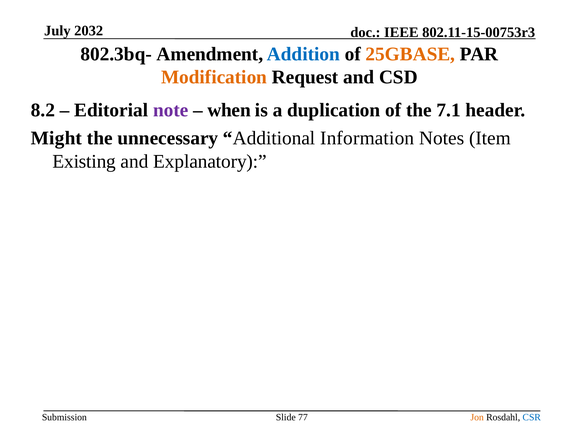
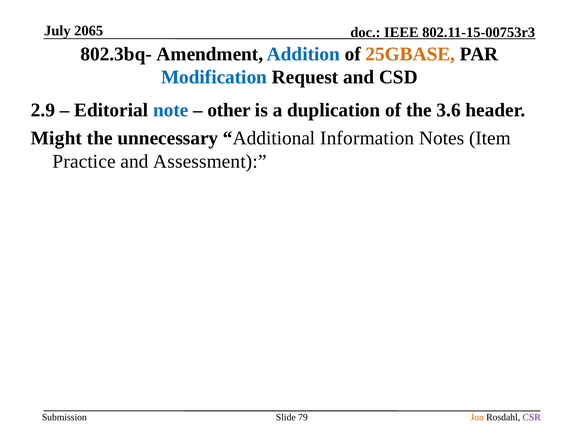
2032: 2032 -> 2065
Modification colour: orange -> blue
8.2: 8.2 -> 2.9
note colour: purple -> blue
when: when -> other
7.1: 7.1 -> 3.6
Existing: Existing -> Practice
Explanatory: Explanatory -> Assessment
77: 77 -> 79
CSR colour: blue -> purple
